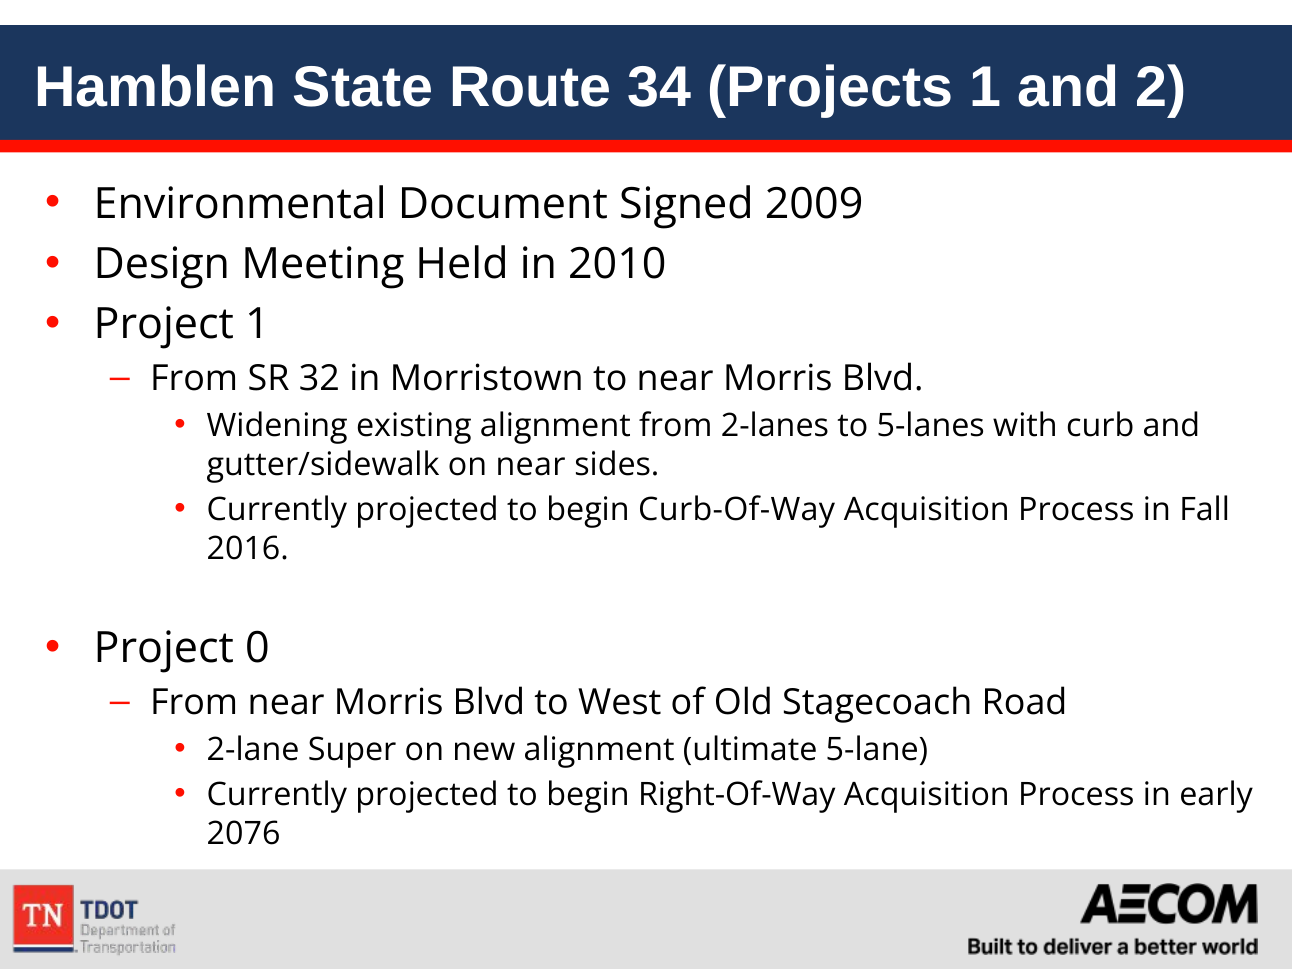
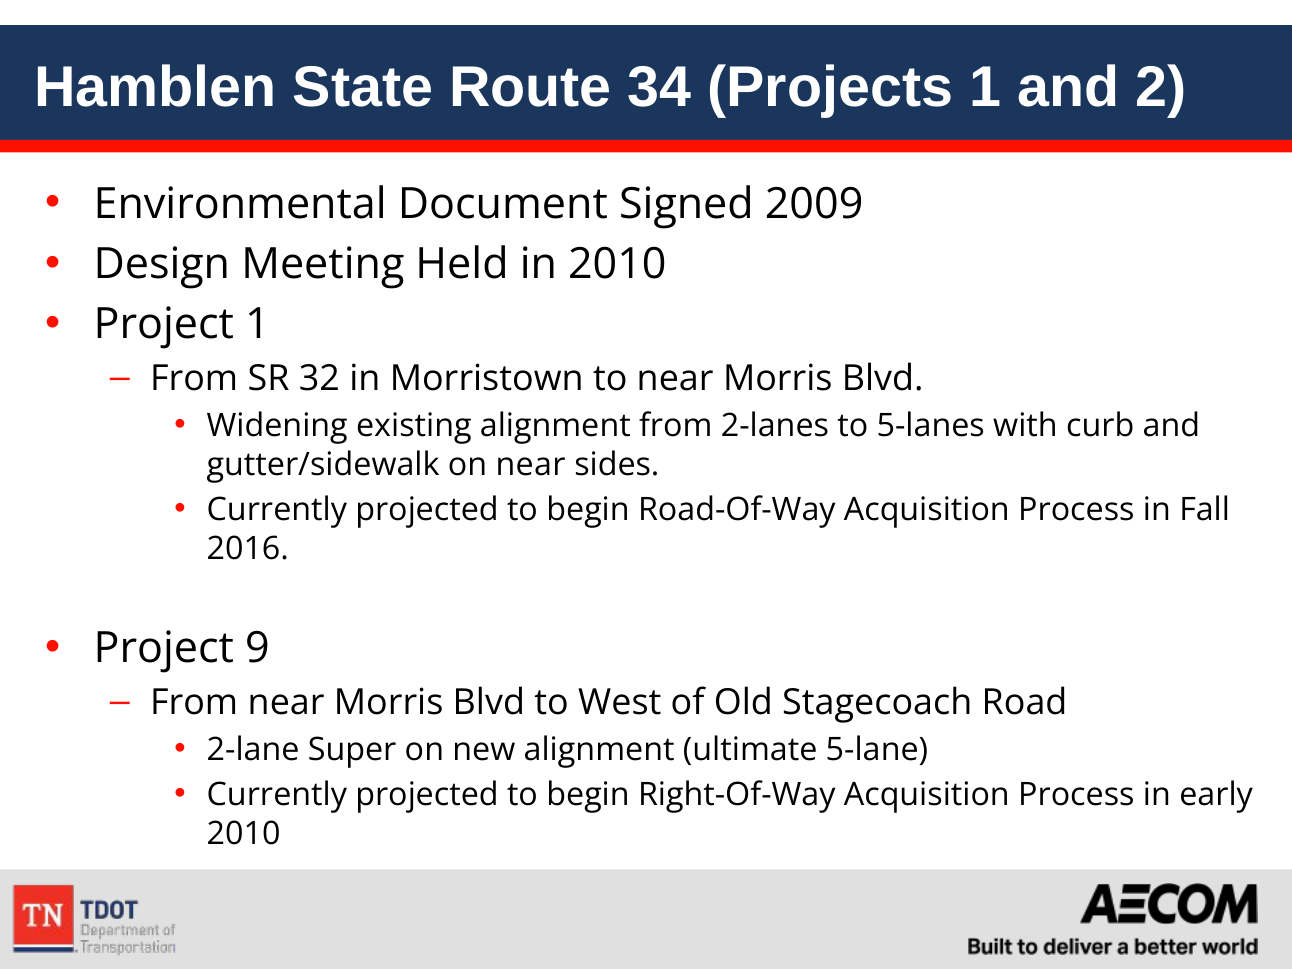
Curb-Of-Way: Curb-Of-Way -> Road-Of-Way
0: 0 -> 9
2076 at (244, 834): 2076 -> 2010
